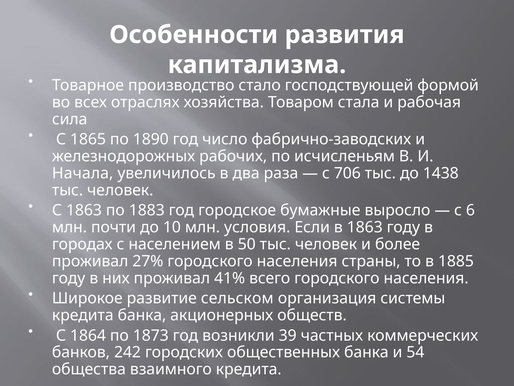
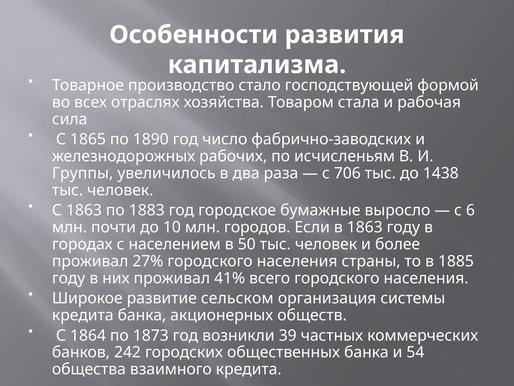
Начала: Начала -> Группы
условия: условия -> городов
